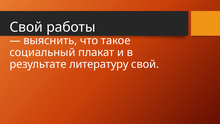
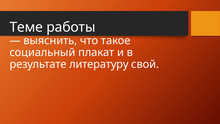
Свой at (26, 27): Свой -> Теме
